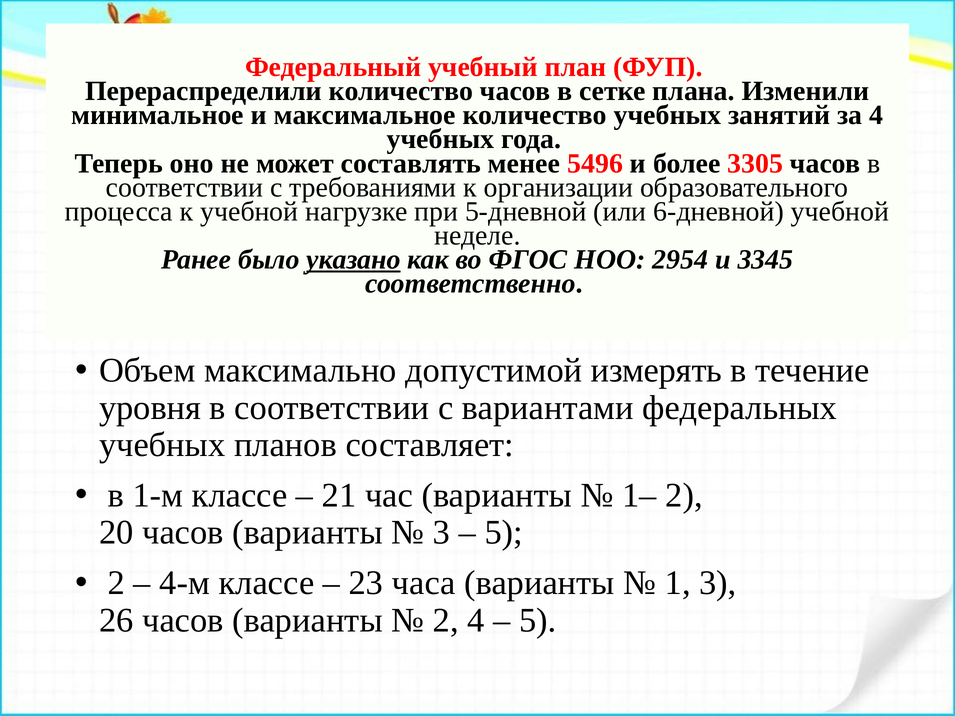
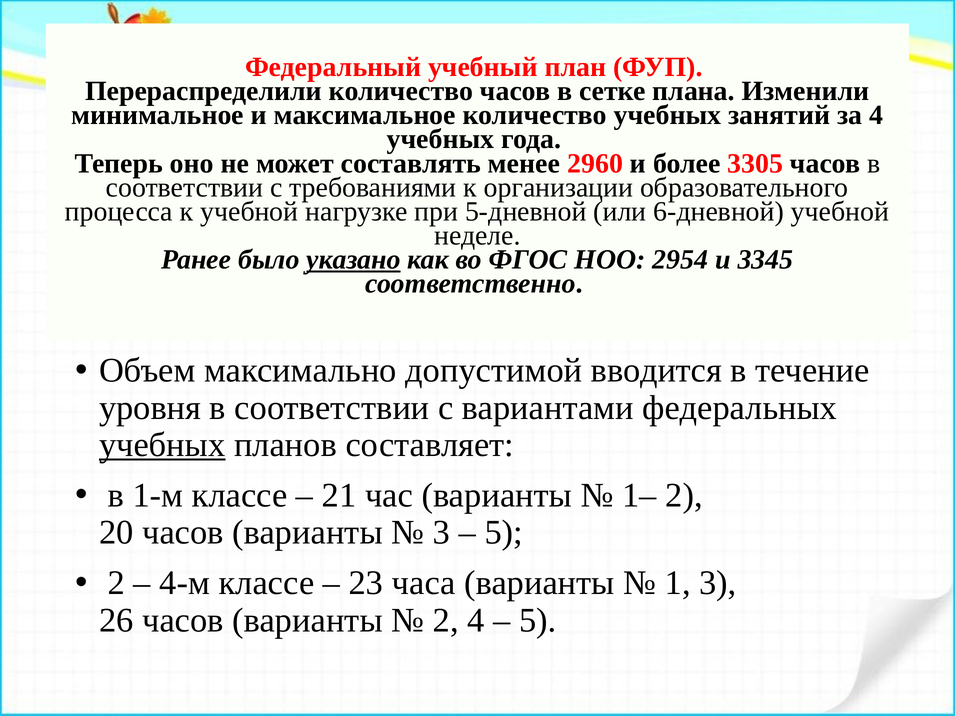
5496: 5496 -> 2960
измерять: измерять -> вводится
учебных at (162, 445) underline: none -> present
